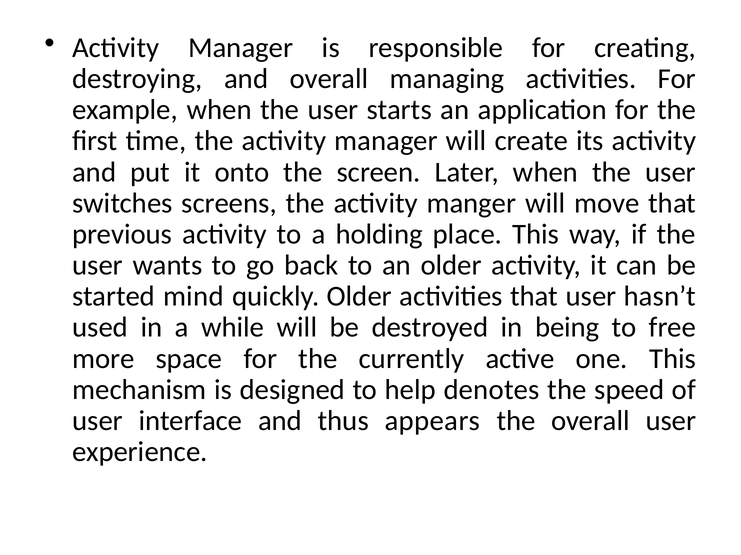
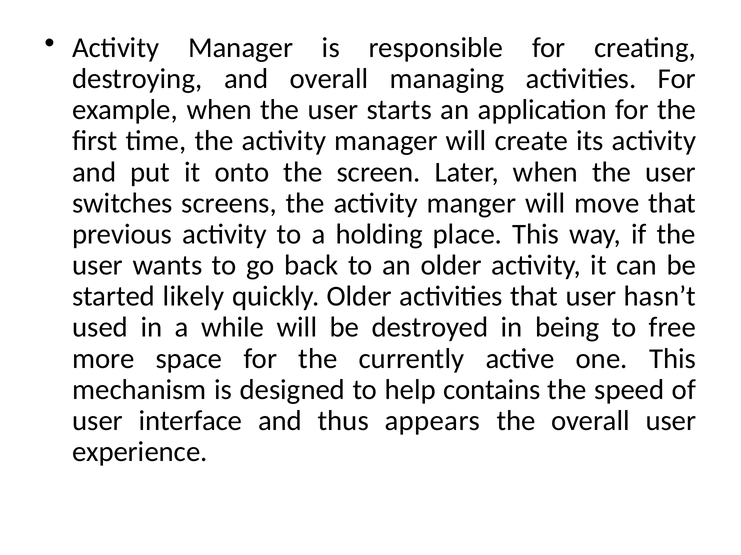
mind: mind -> likely
denotes: denotes -> contains
